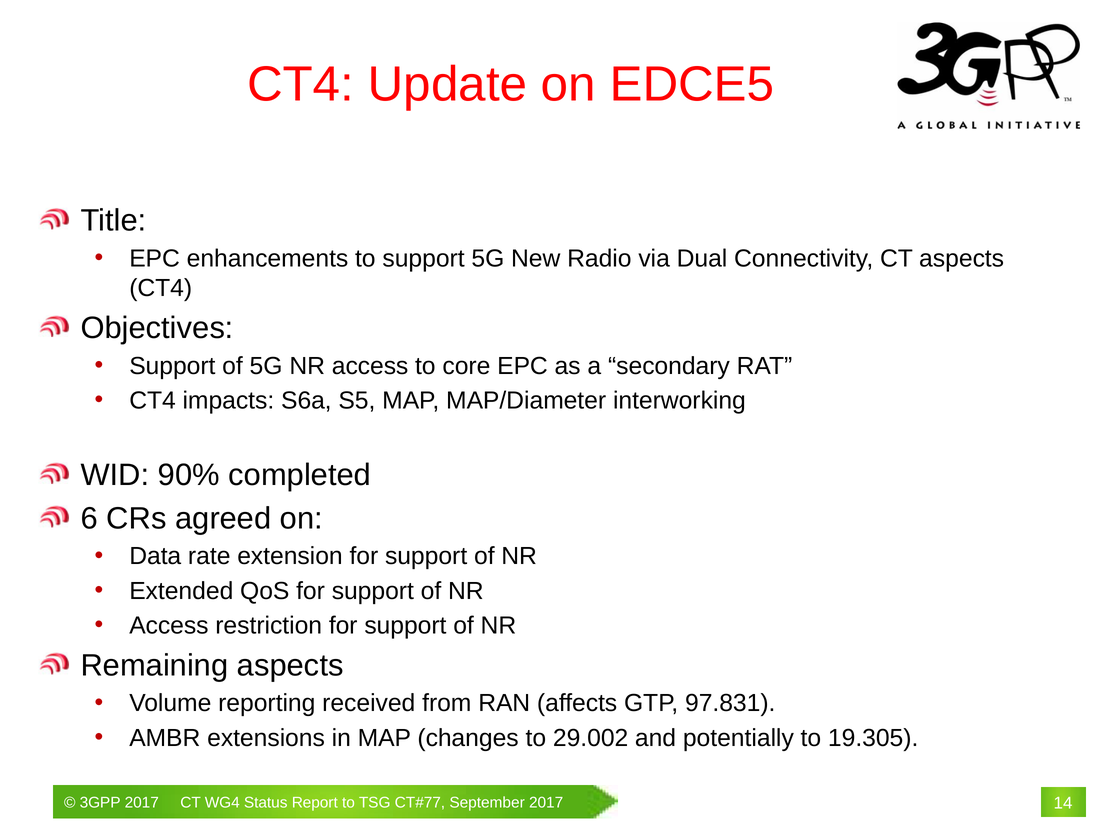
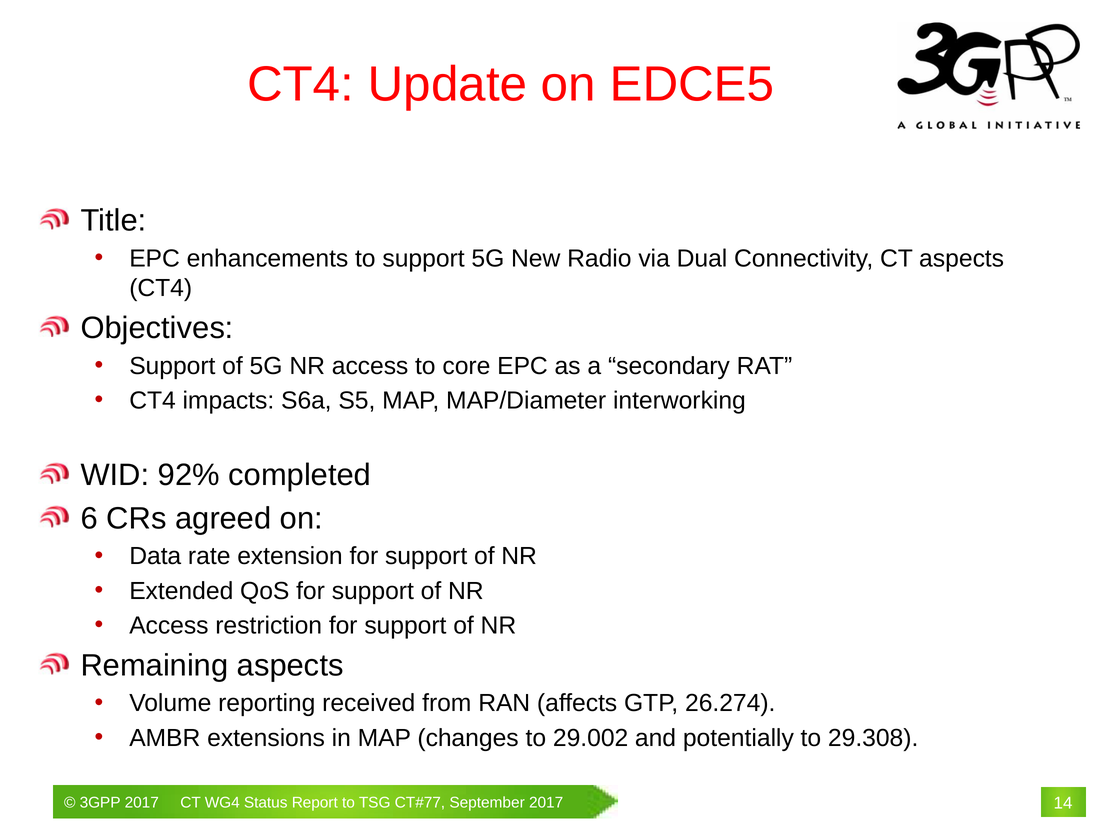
90%: 90% -> 92%
97.831: 97.831 -> 26.274
19.305: 19.305 -> 29.308
